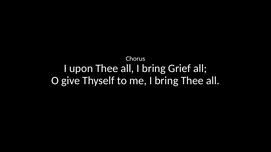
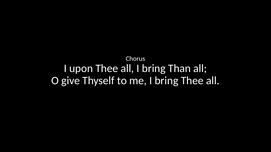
Grief: Grief -> Than
